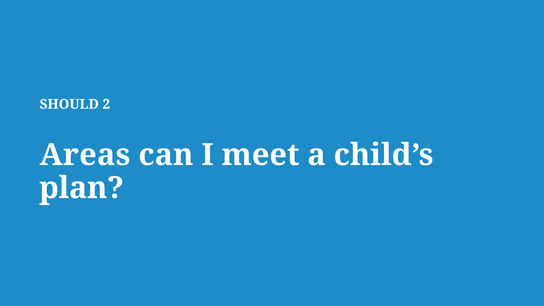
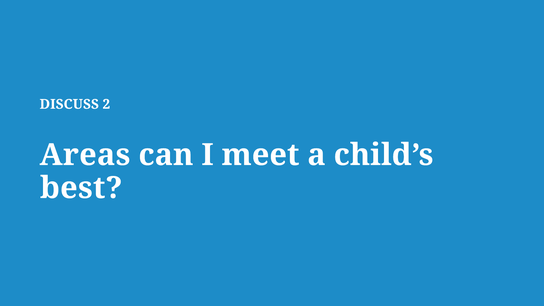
SHOULD: SHOULD -> DISCUSS
plan: plan -> best
